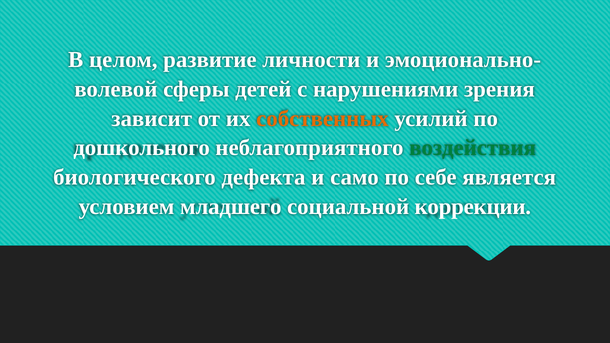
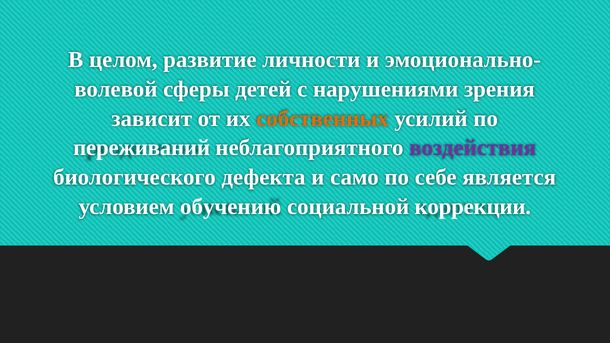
дошкольного: дошкольного -> переживаний
воздействия colour: green -> purple
младшего: младшего -> обучению
